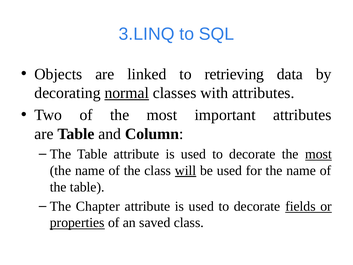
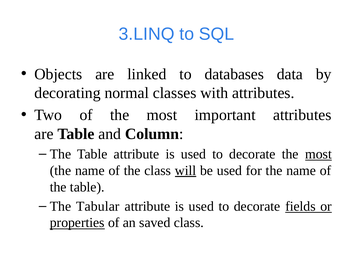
retrieving: retrieving -> databases
normal underline: present -> none
Chapter: Chapter -> Tabular
